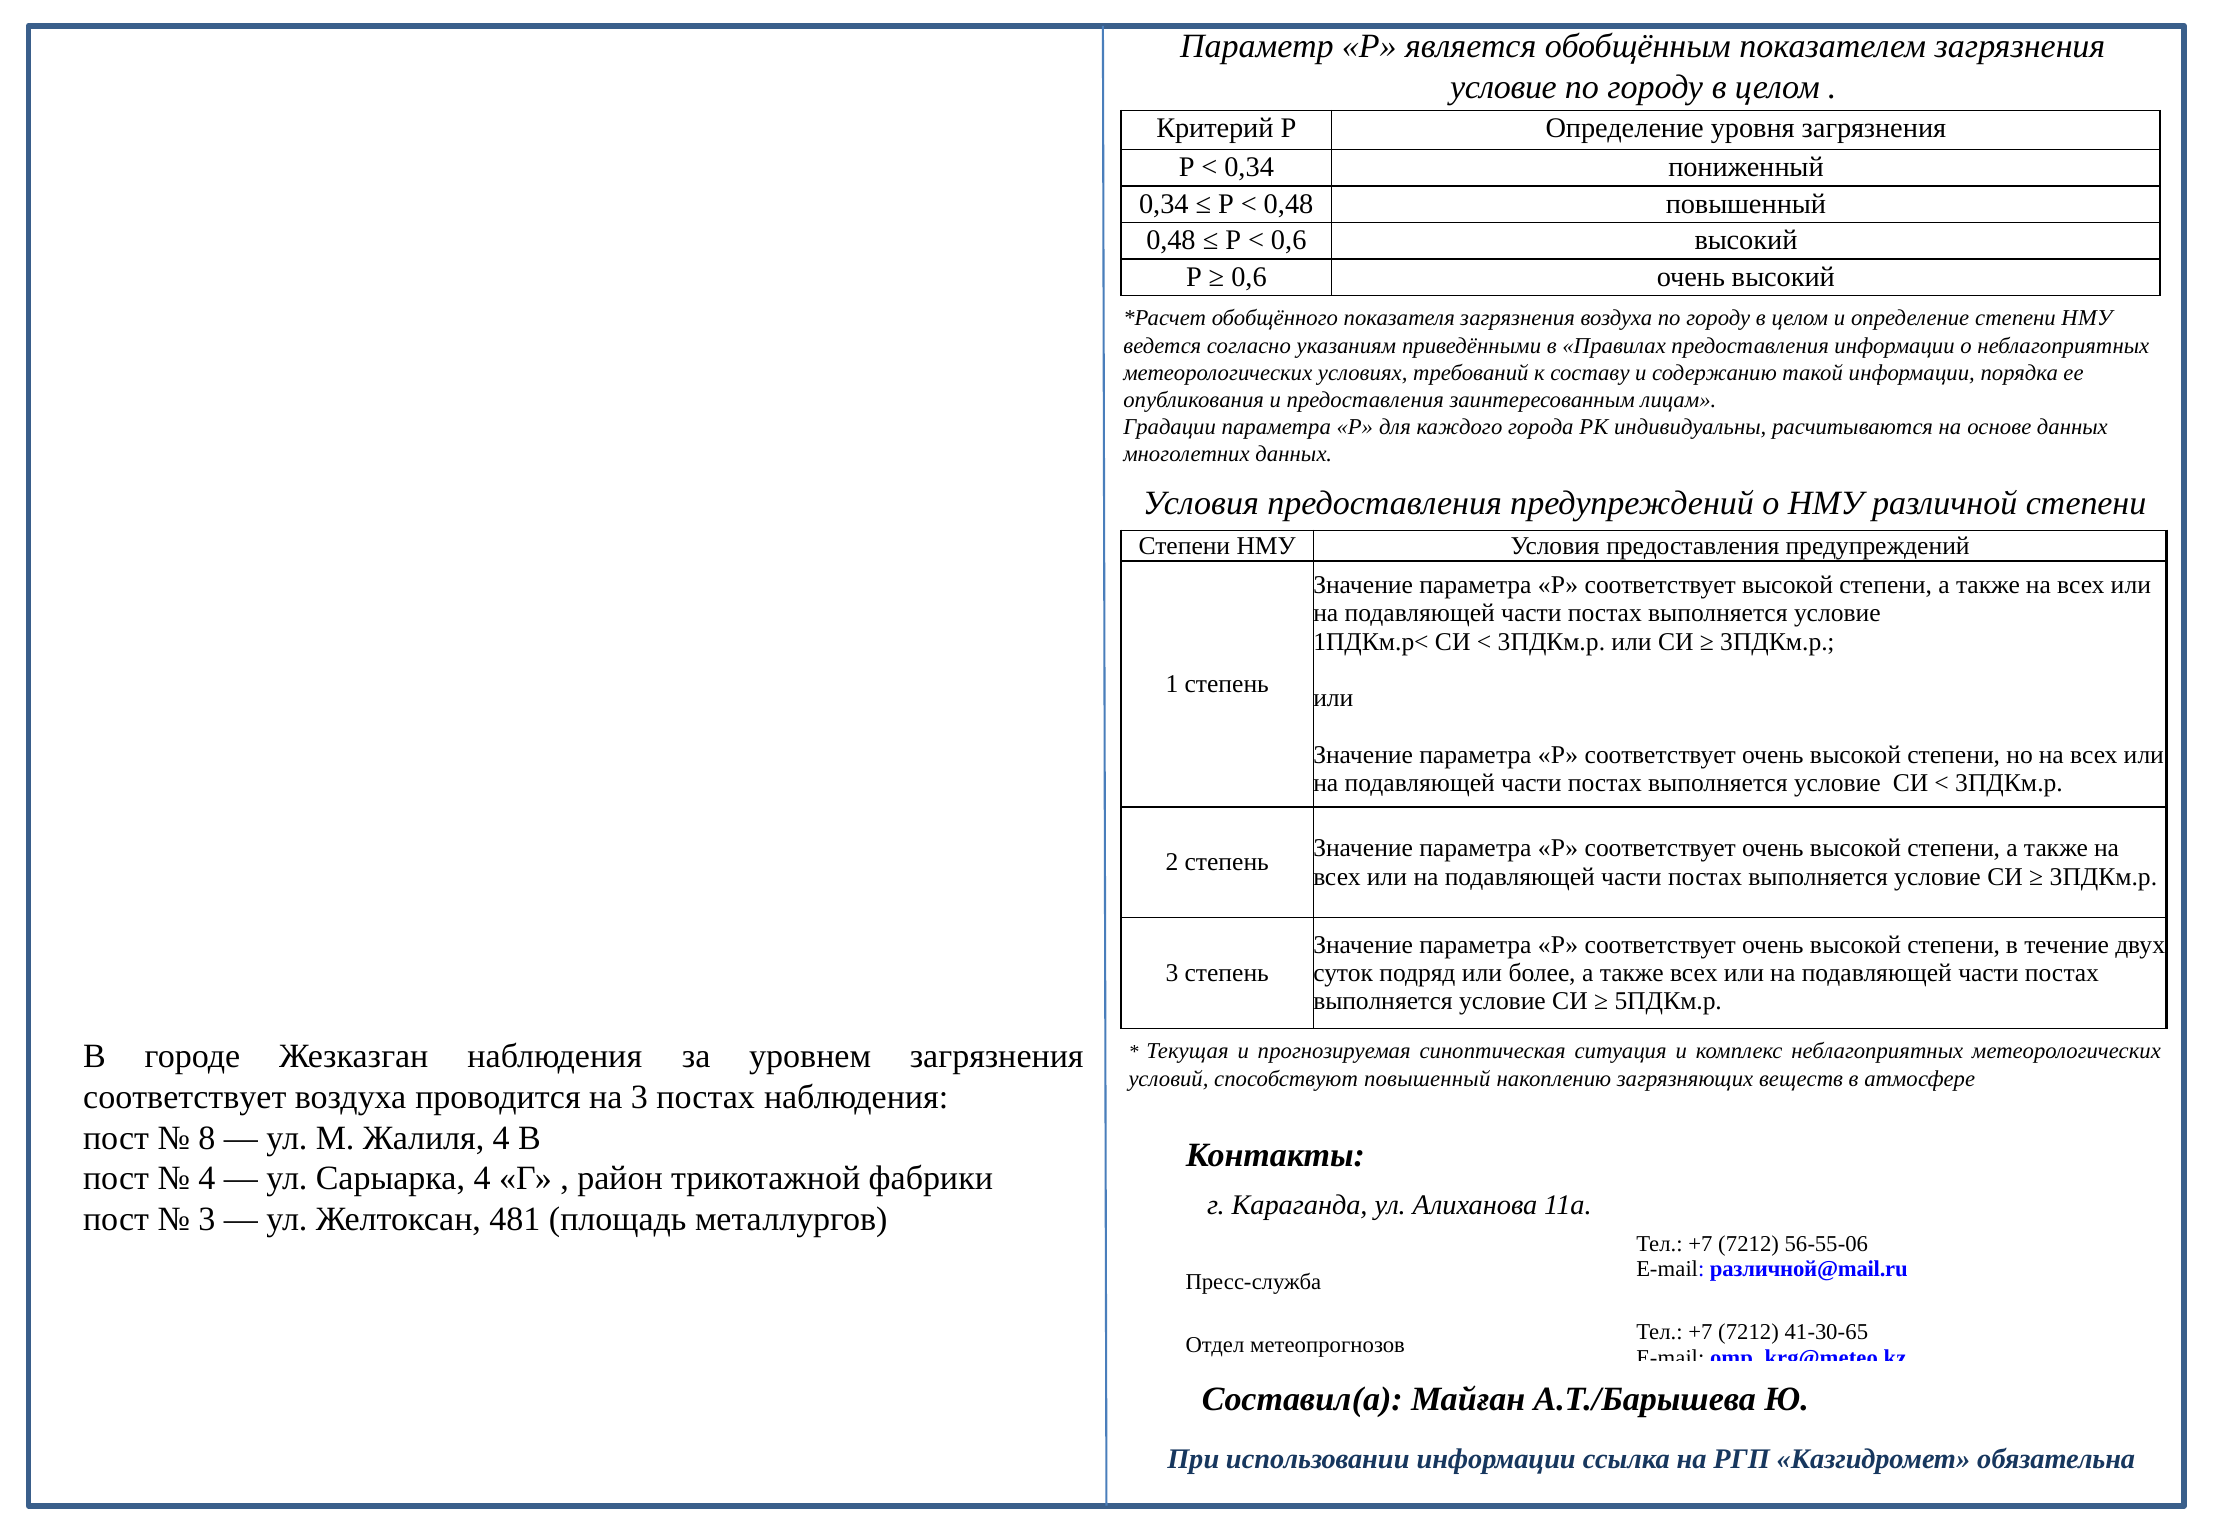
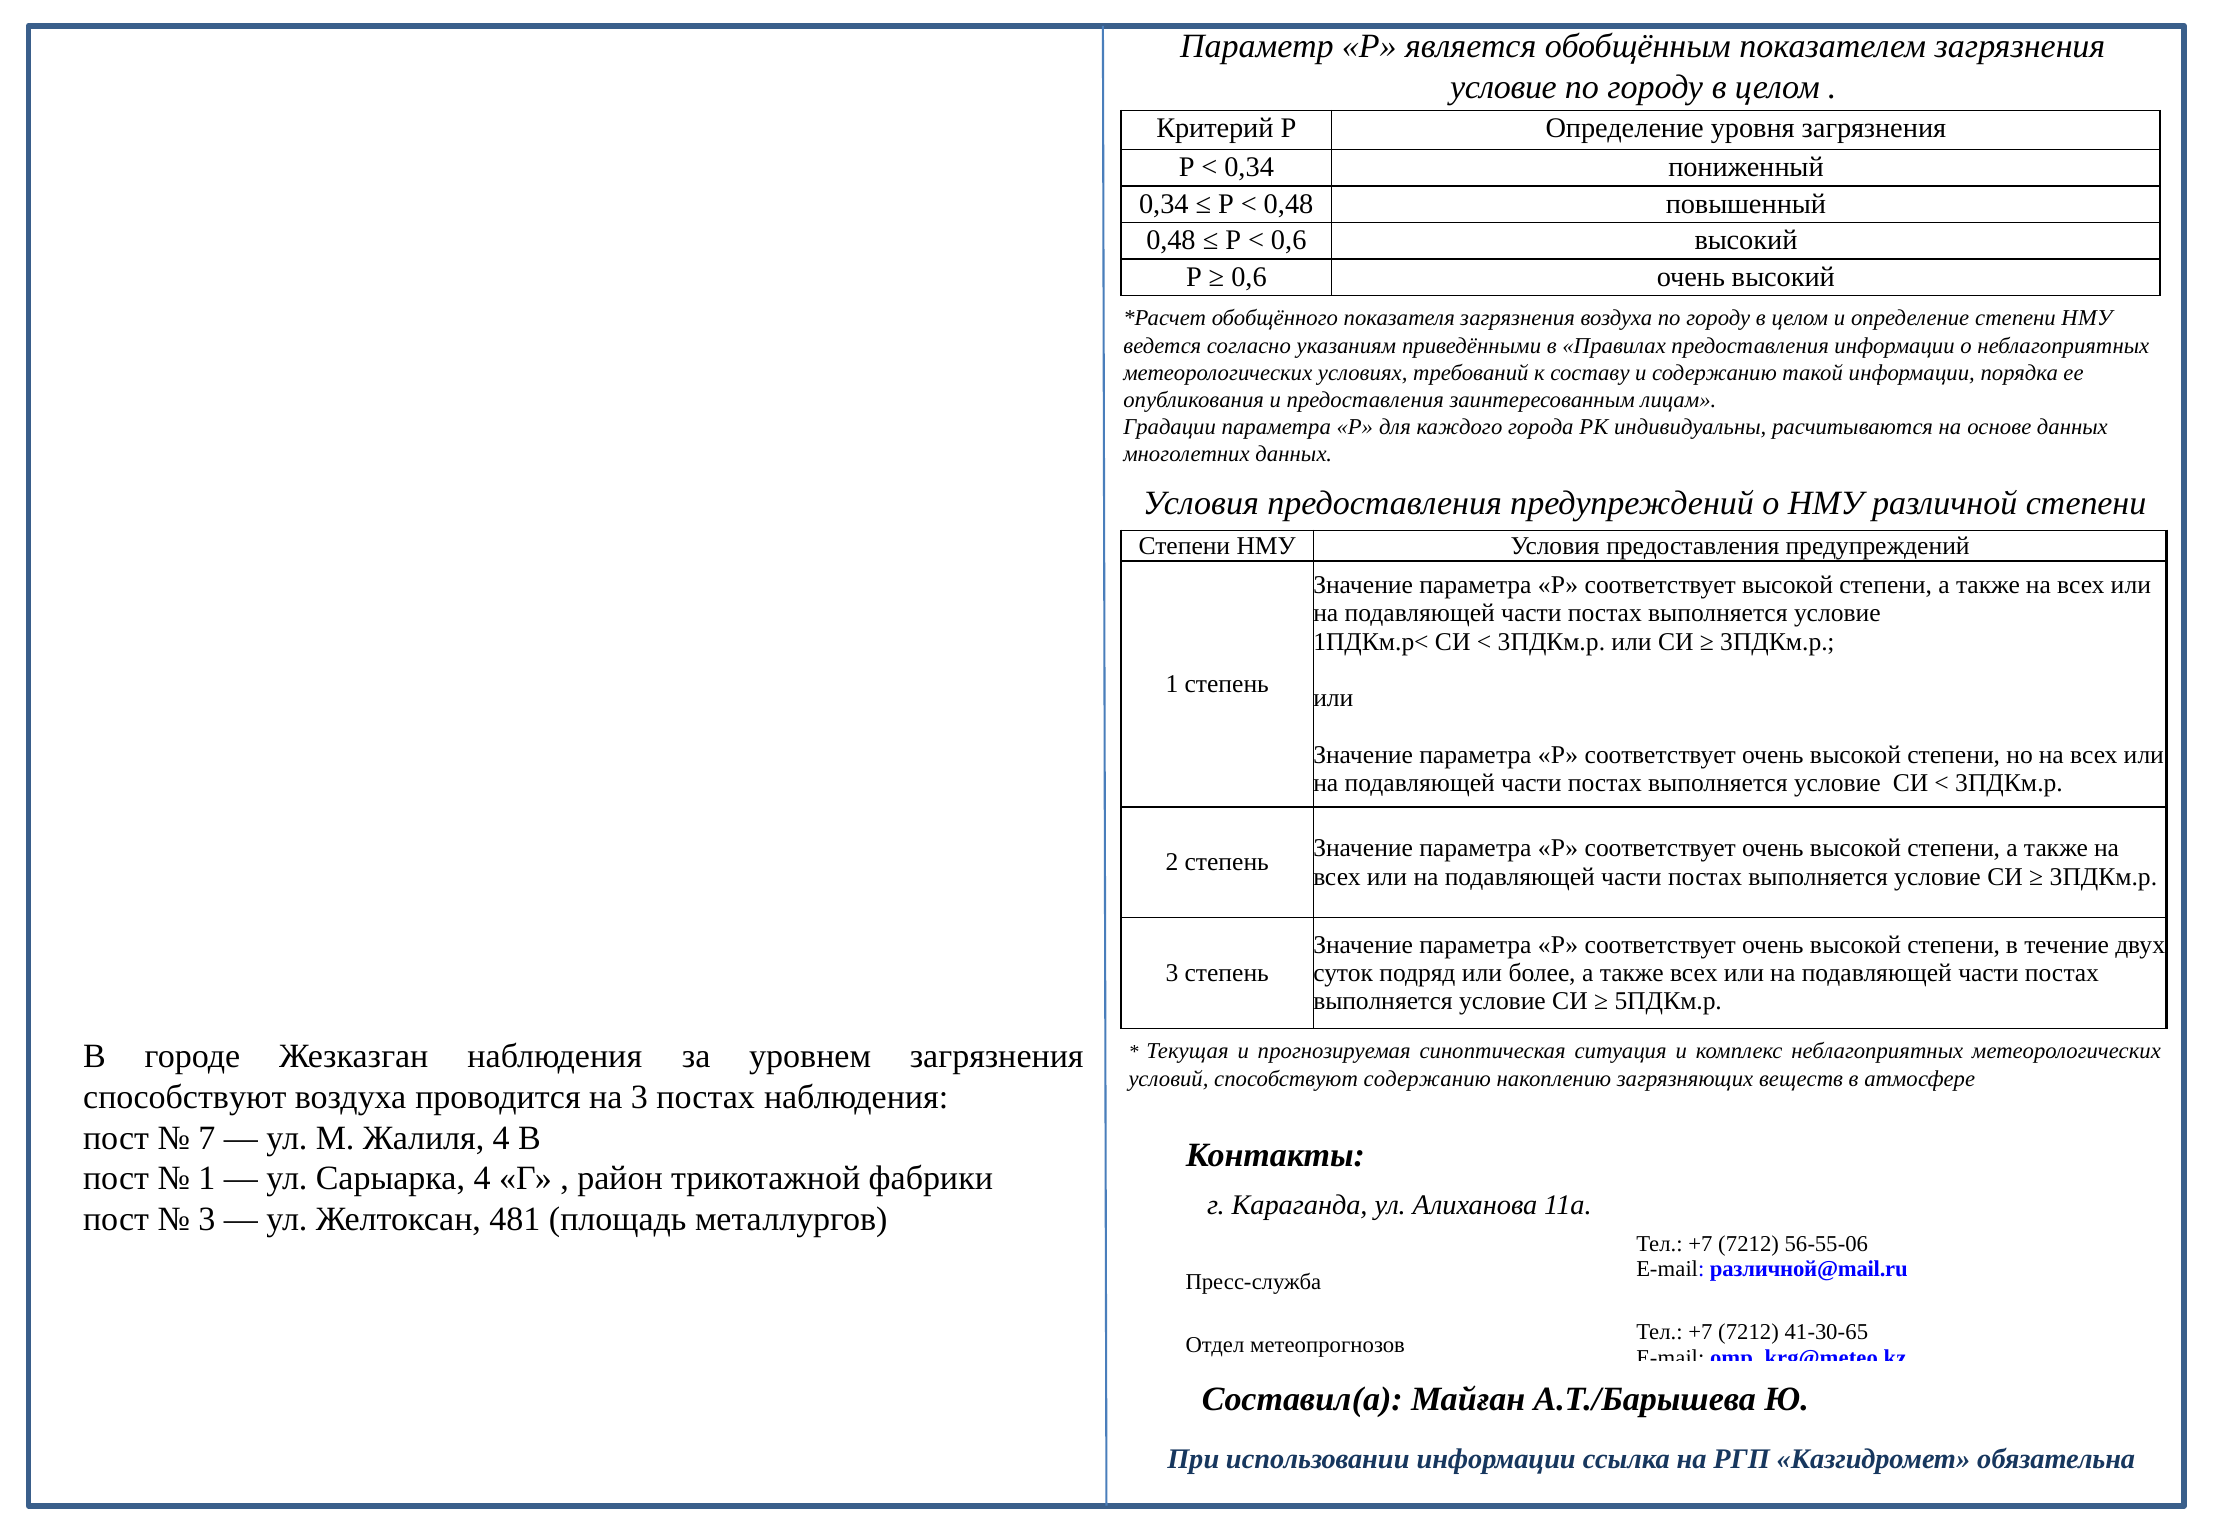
способствуют повышенный: повышенный -> содержанию
соответствует at (185, 1097): соответствует -> способствуют
8: 8 -> 7
4 at (207, 1179): 4 -> 1
